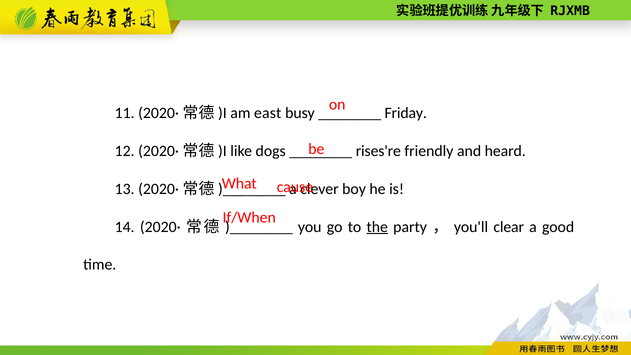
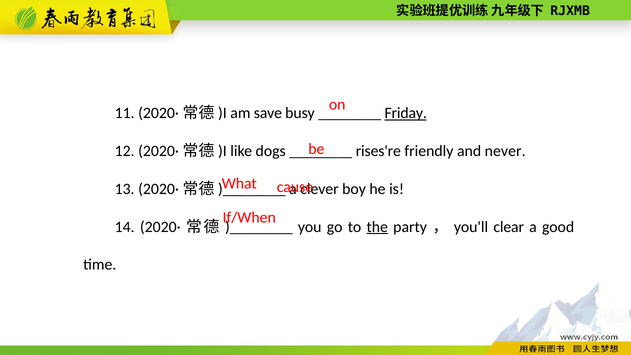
east: east -> save
Friday underline: none -> present
heard: heard -> never
